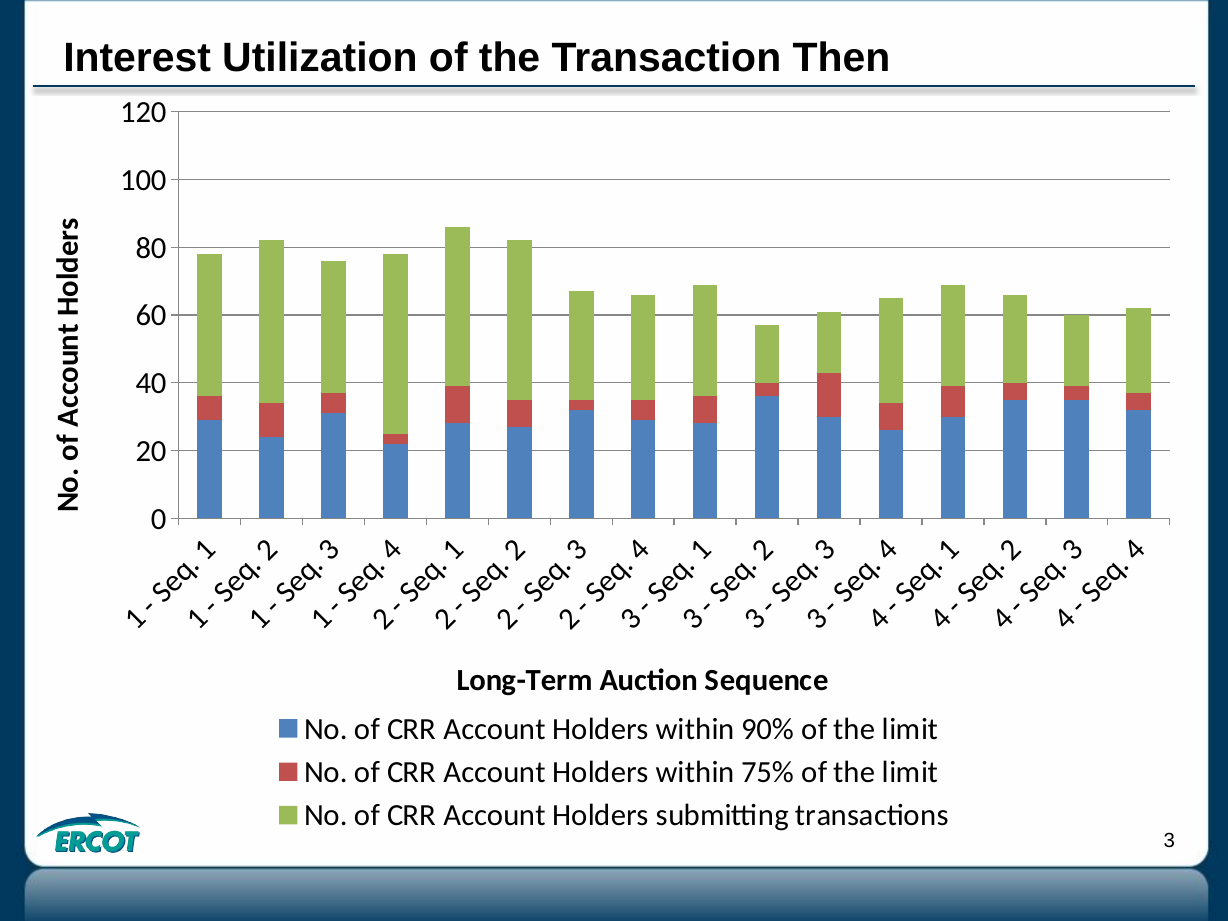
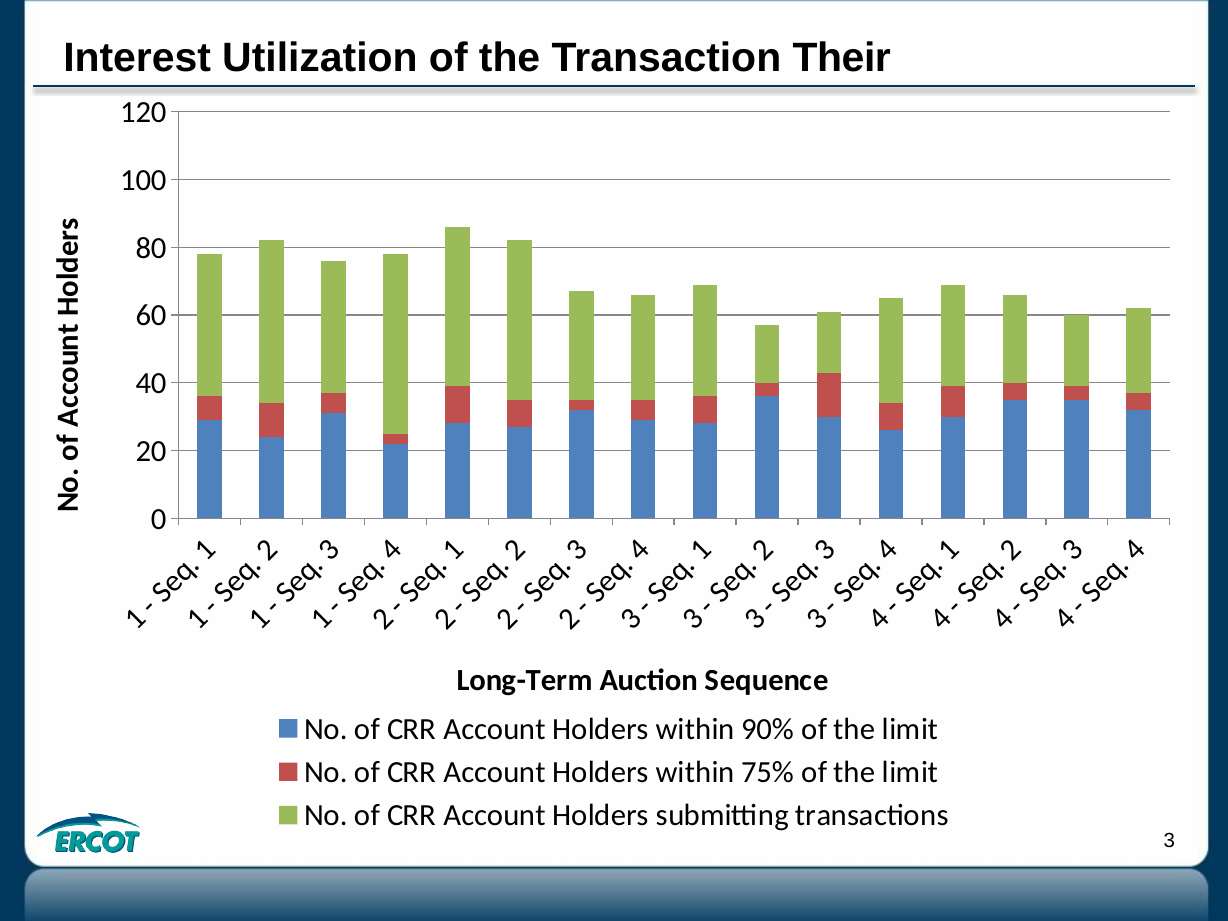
Then: Then -> Their
